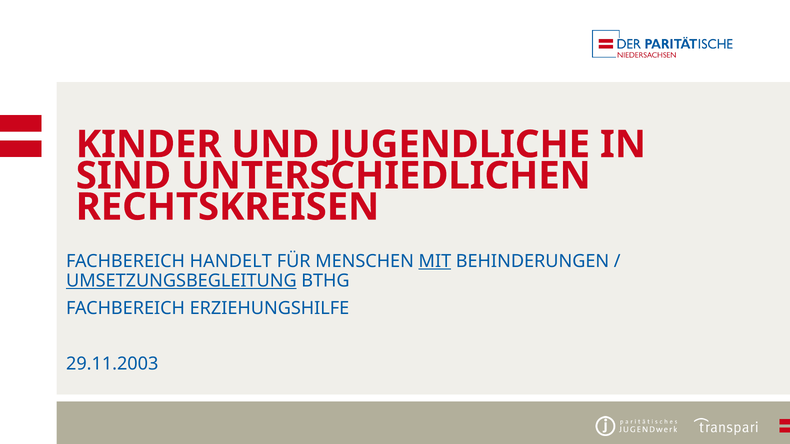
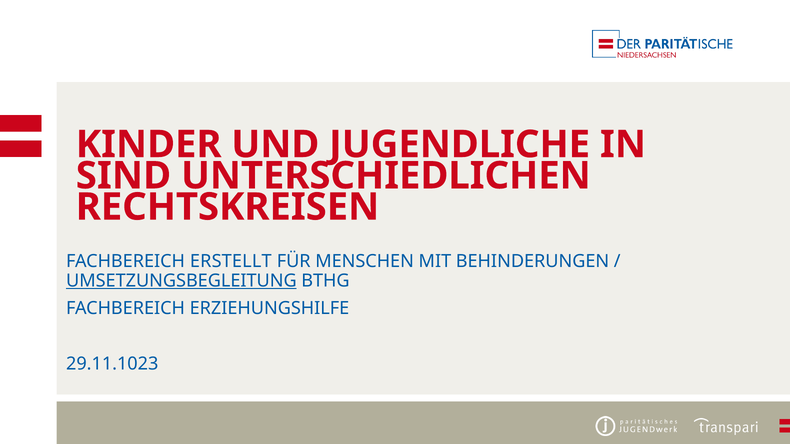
HANDELT: HANDELT -> ERSTELLT
MIT underline: present -> none
29.11.2003: 29.11.2003 -> 29.11.1023
